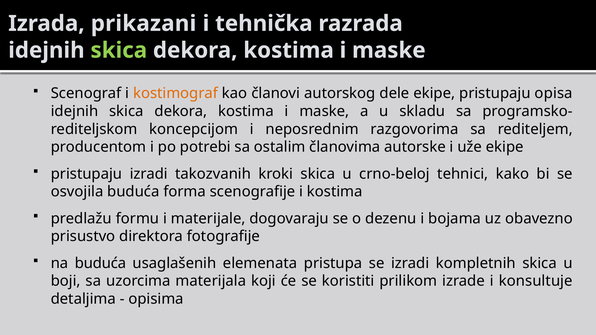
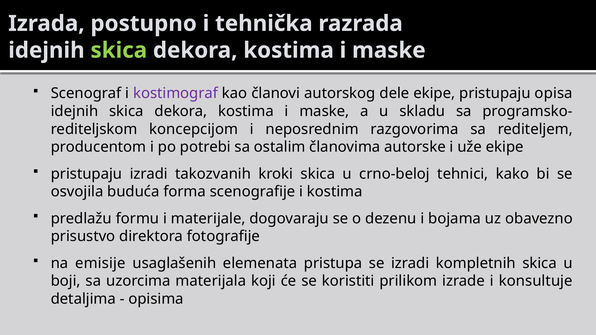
prikazani: prikazani -> postupno
kostimograf colour: orange -> purple
na buduća: buduća -> emisije
